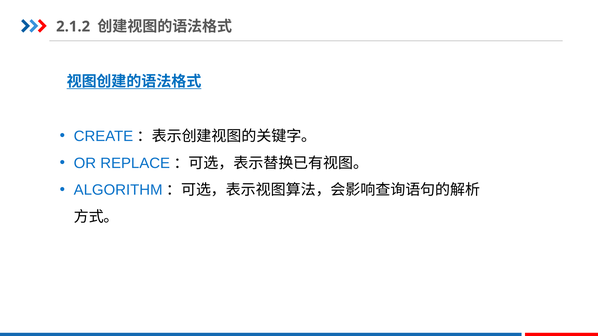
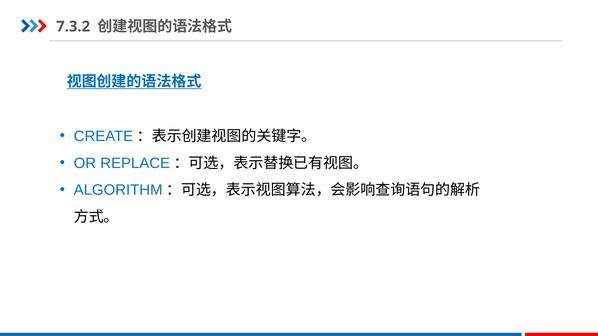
2.1.2: 2.1.2 -> 7.3.2
